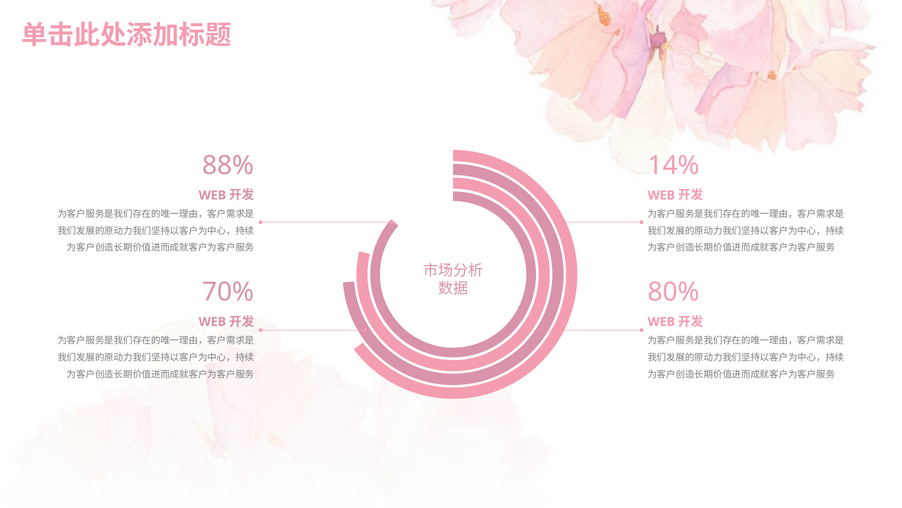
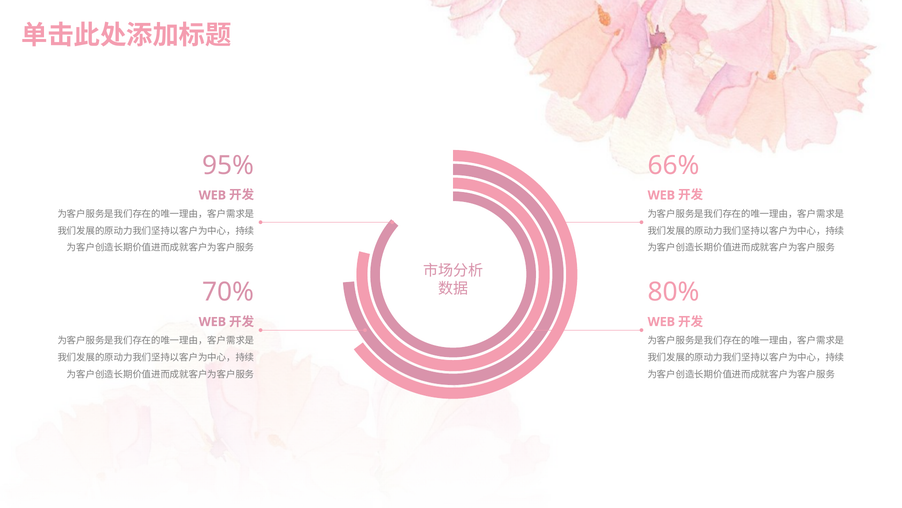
88%: 88% -> 95%
14%: 14% -> 66%
